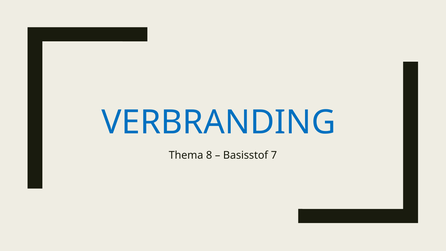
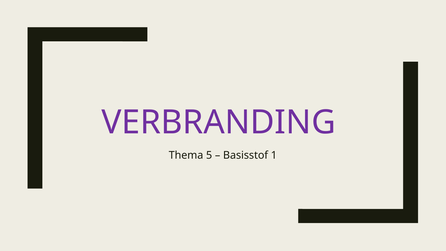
VERBRANDING colour: blue -> purple
8: 8 -> 5
7: 7 -> 1
